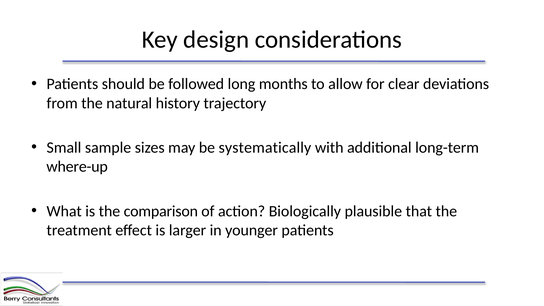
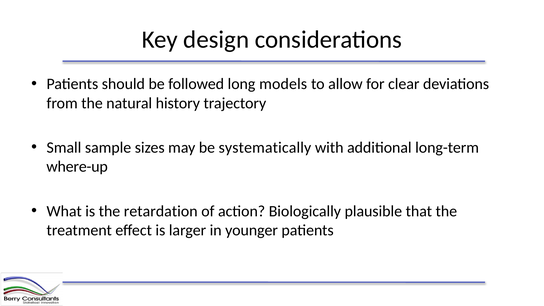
months: months -> models
comparison: comparison -> retardation
